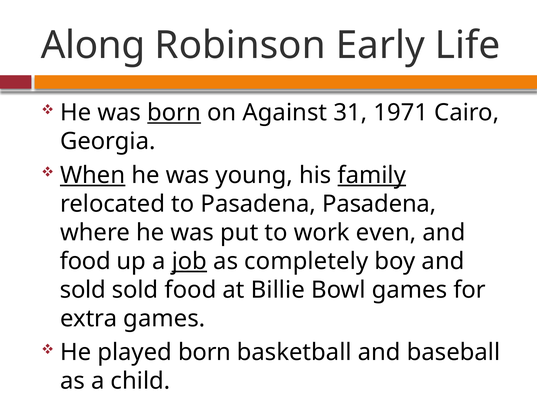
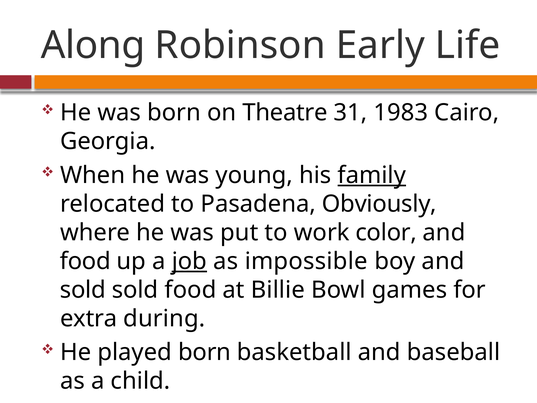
born at (174, 113) underline: present -> none
Against: Against -> Theatre
1971: 1971 -> 1983
When underline: present -> none
Pasadena Pasadena: Pasadena -> Obviously
even: even -> color
completely: completely -> impossible
extra games: games -> during
